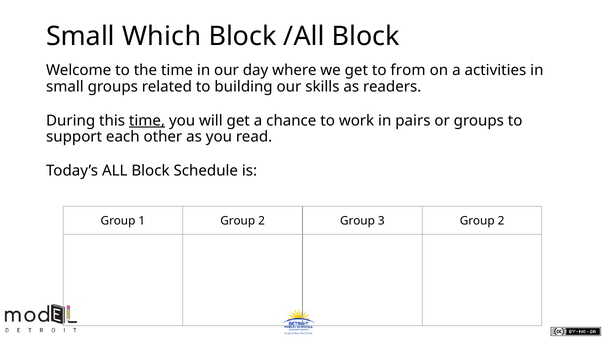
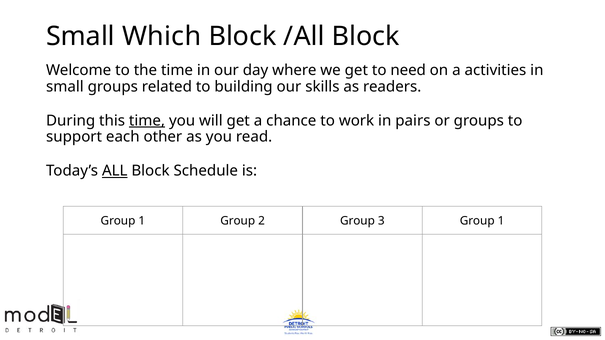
from: from -> need
ALL underline: none -> present
3 Group 2: 2 -> 1
